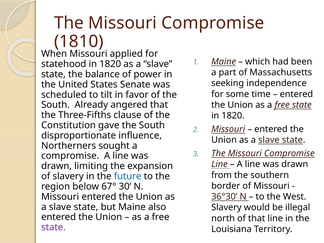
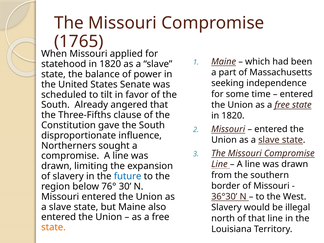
1810: 1810 -> 1765
67°: 67° -> 76°
state at (53, 227) colour: purple -> orange
